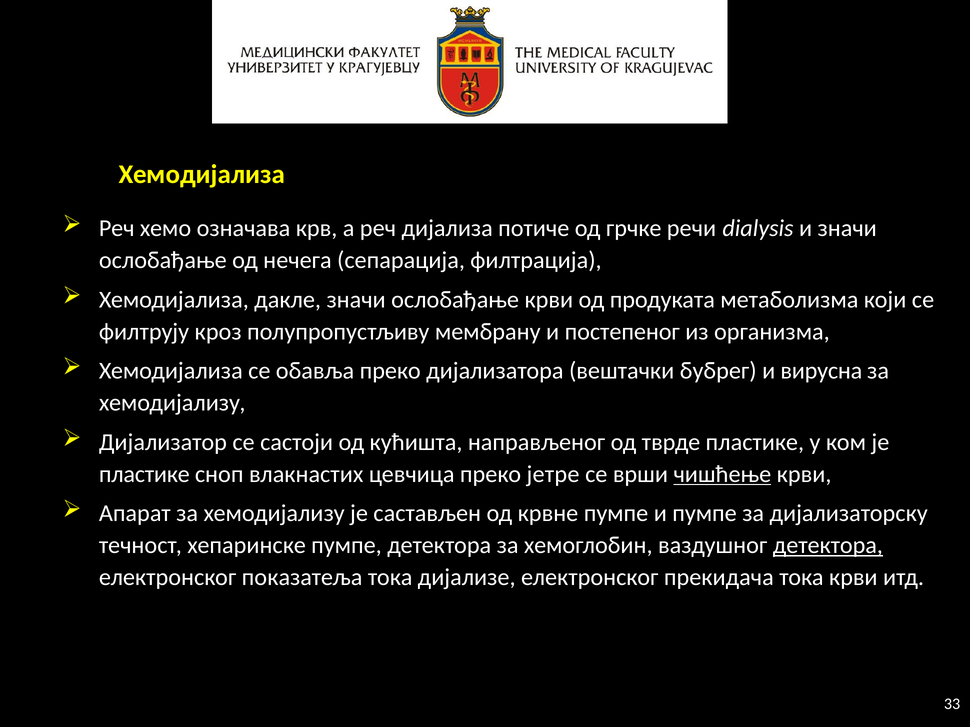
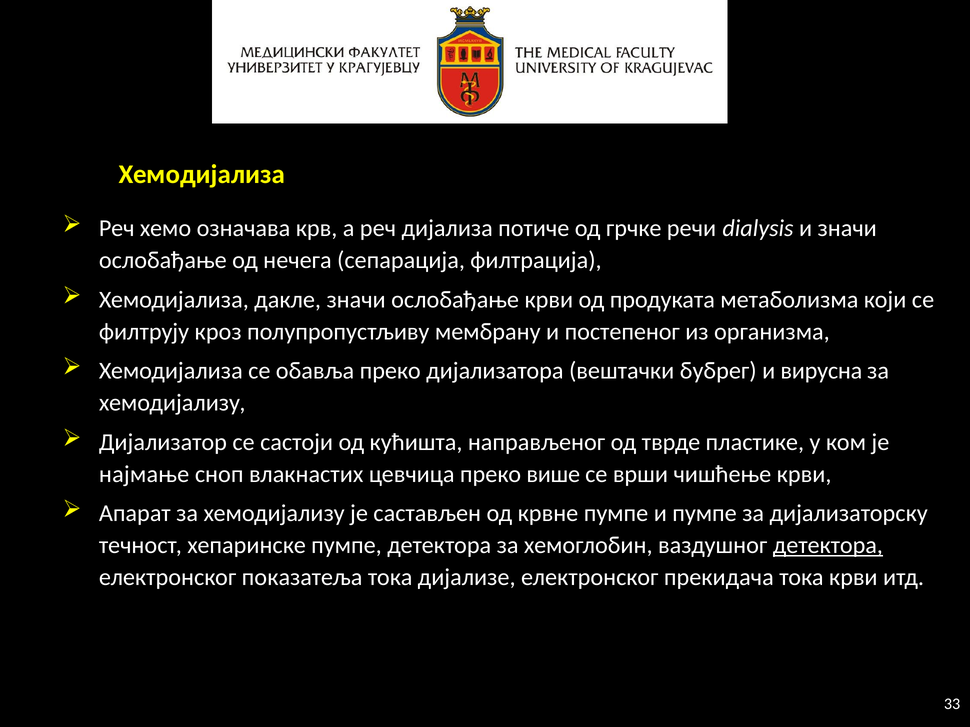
пластике at (144, 474): пластике -> најмање
јетре: јетре -> више
чишћење underline: present -> none
